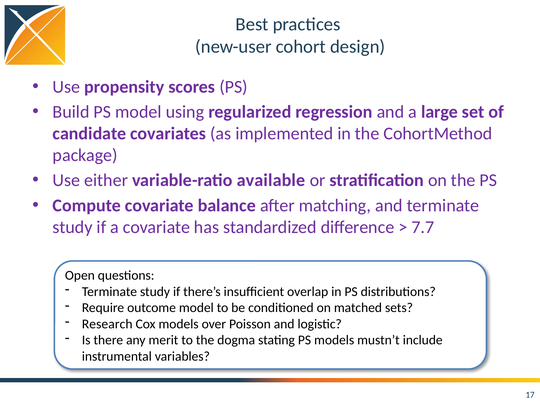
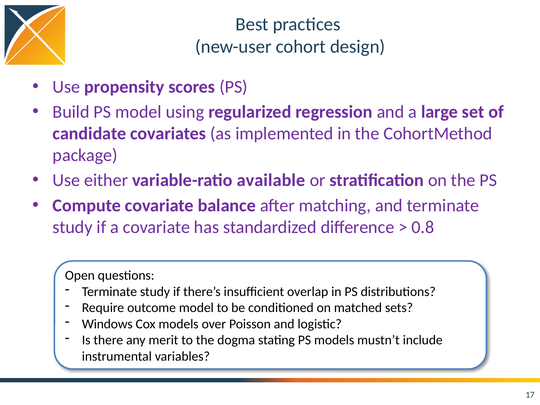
7.7: 7.7 -> 0.8
Research: Research -> Windows
